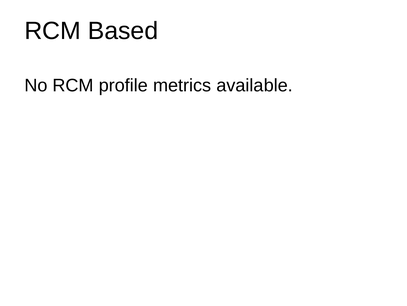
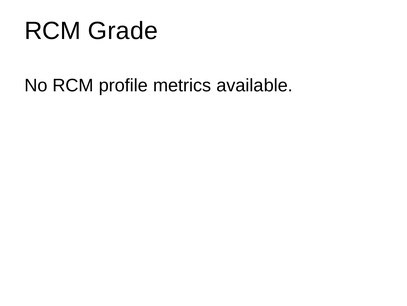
Based: Based -> Grade
